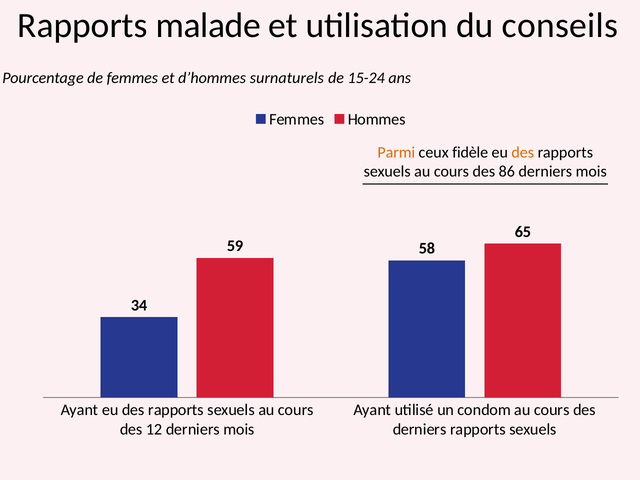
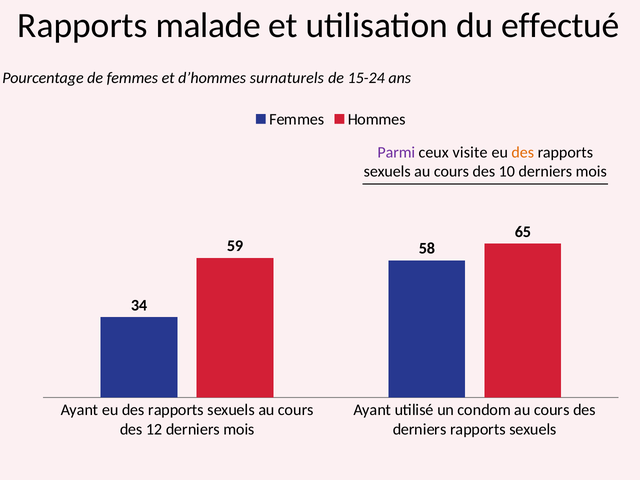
conseils: conseils -> effectué
Parmi colour: orange -> purple
fidèle: fidèle -> visite
86: 86 -> 10
